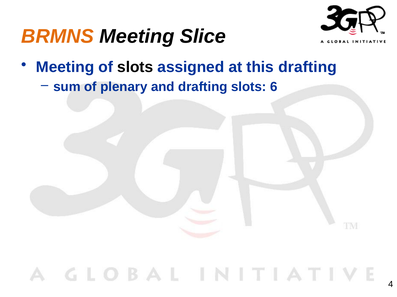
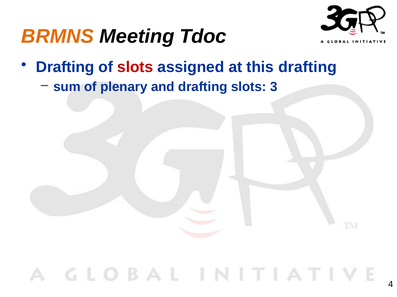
Slice: Slice -> Tdoc
Meeting at (65, 67): Meeting -> Drafting
slots at (135, 67) colour: black -> red
6: 6 -> 3
